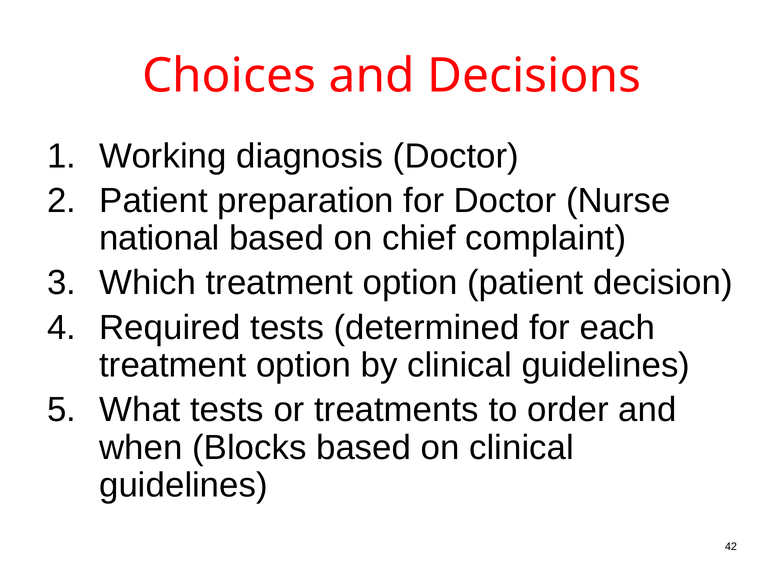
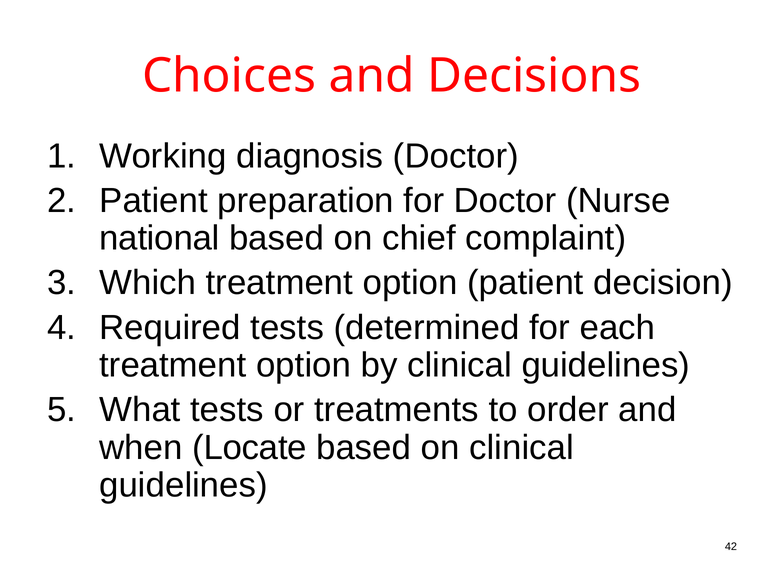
Blocks: Blocks -> Locate
